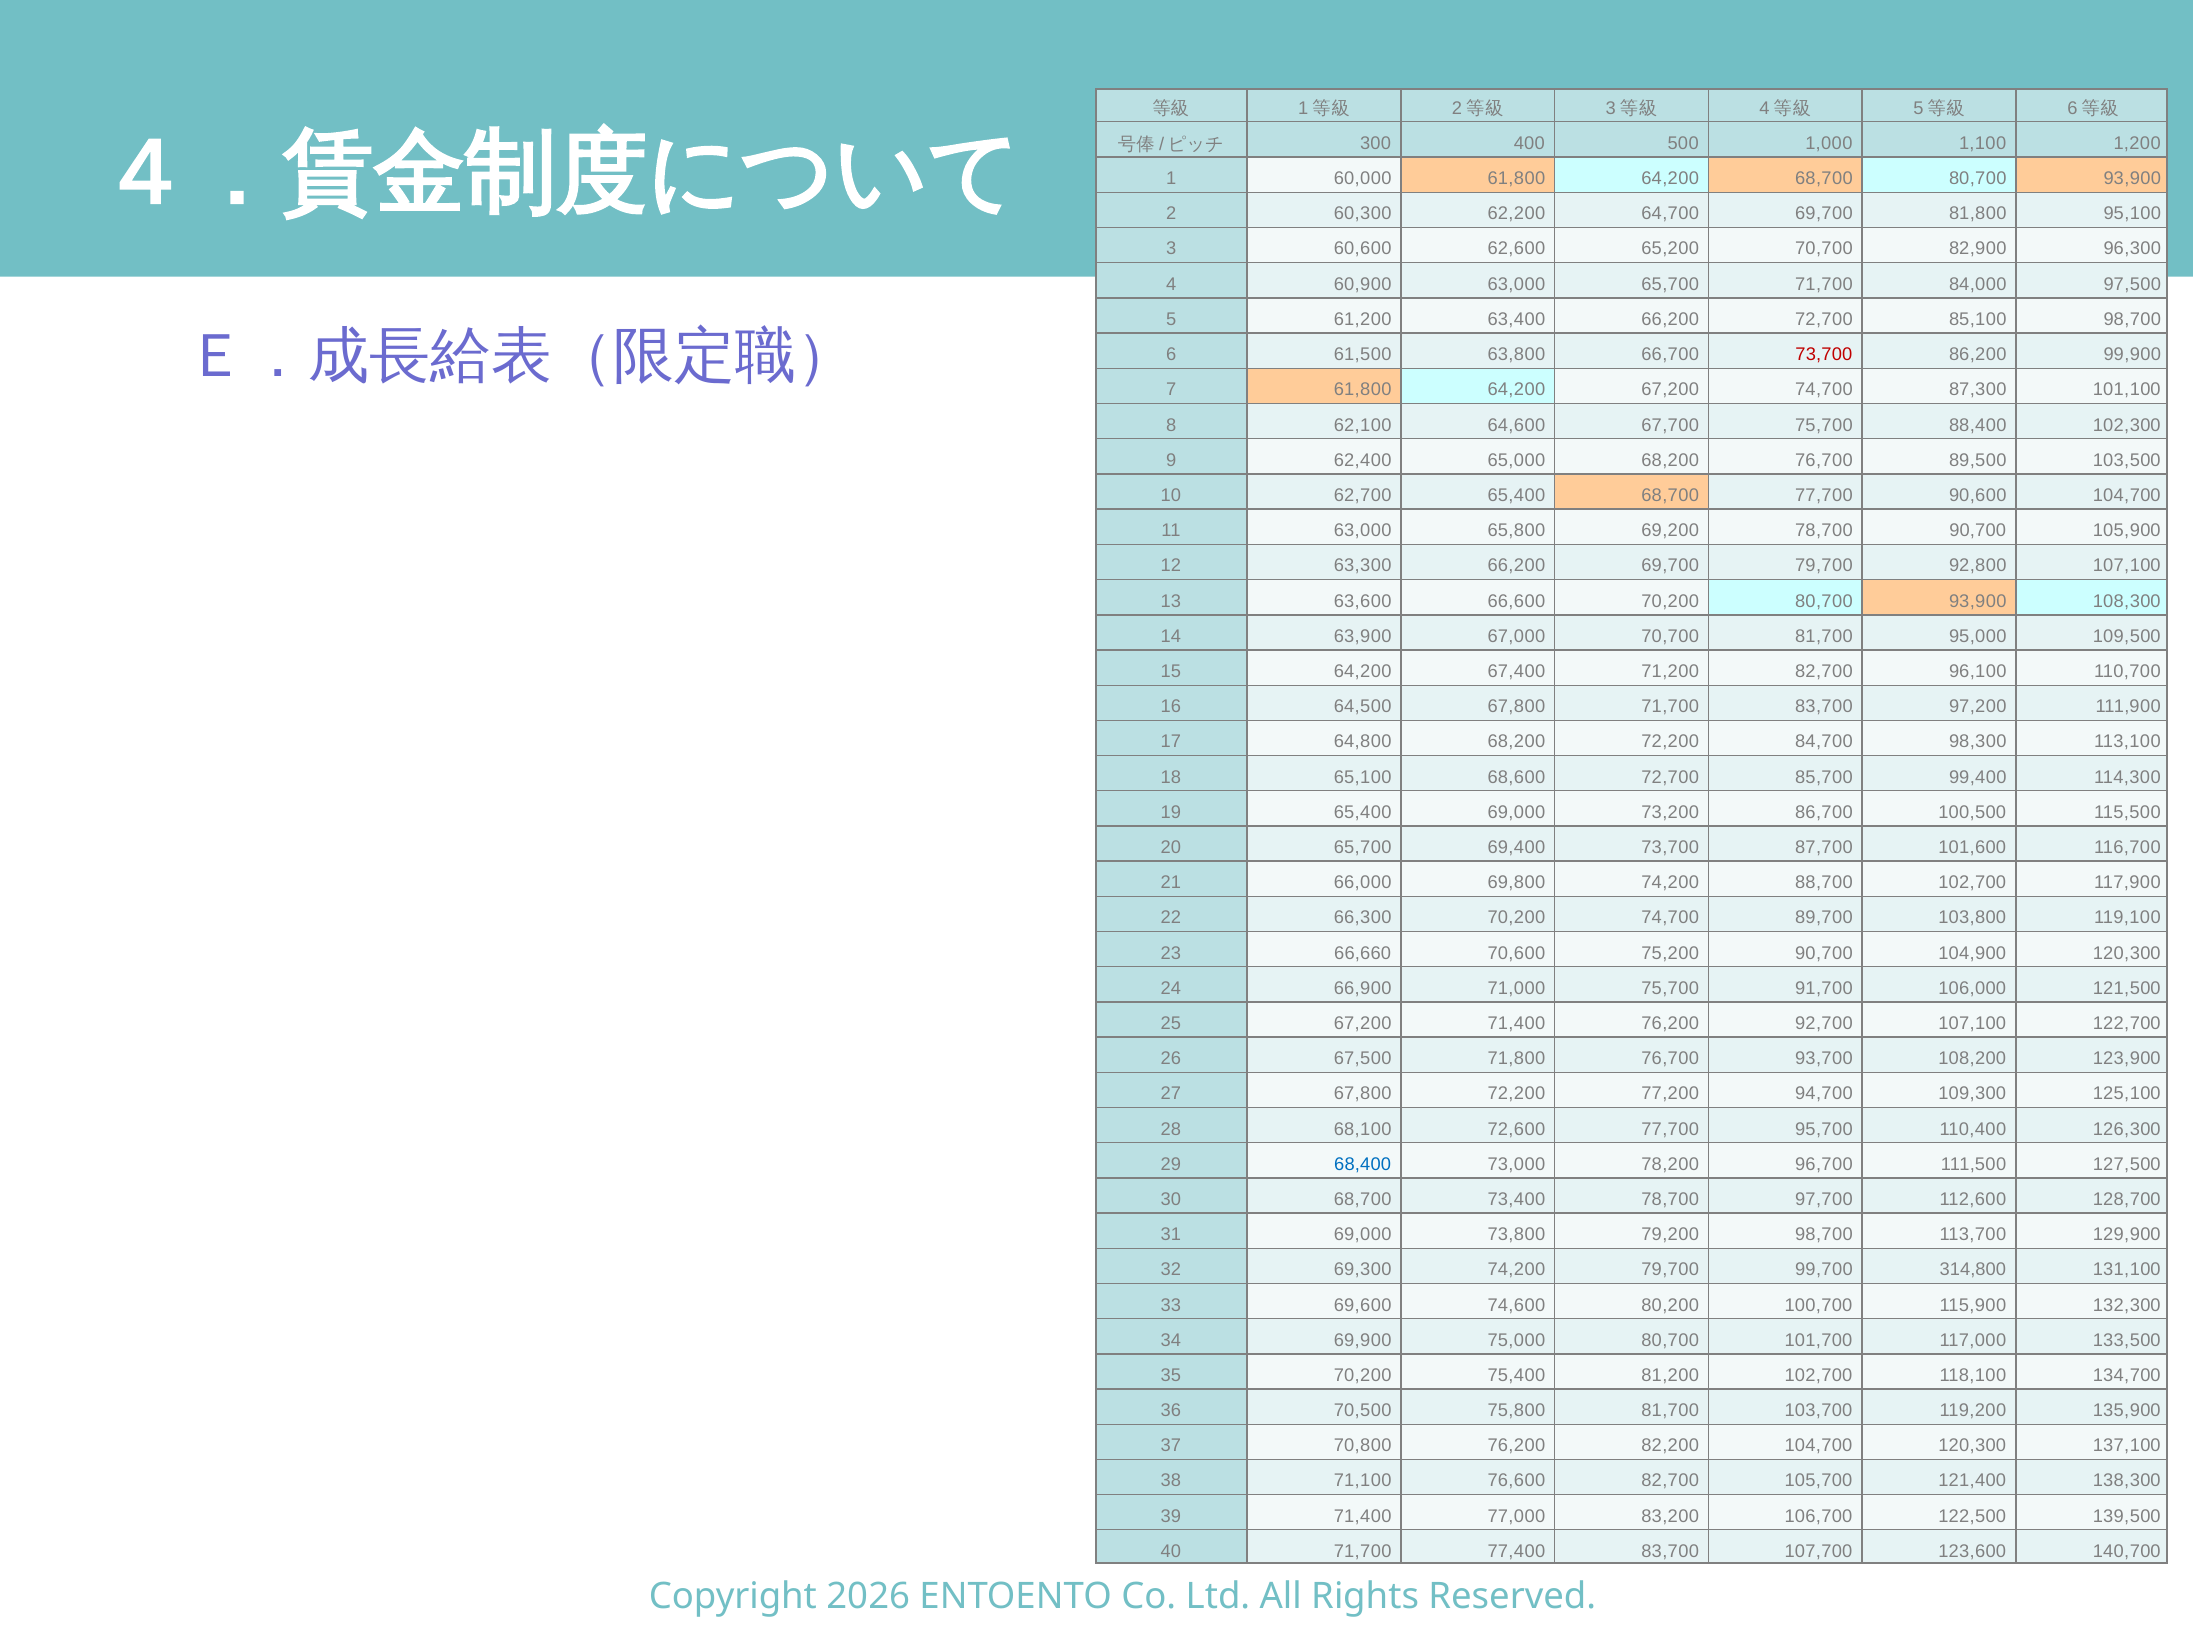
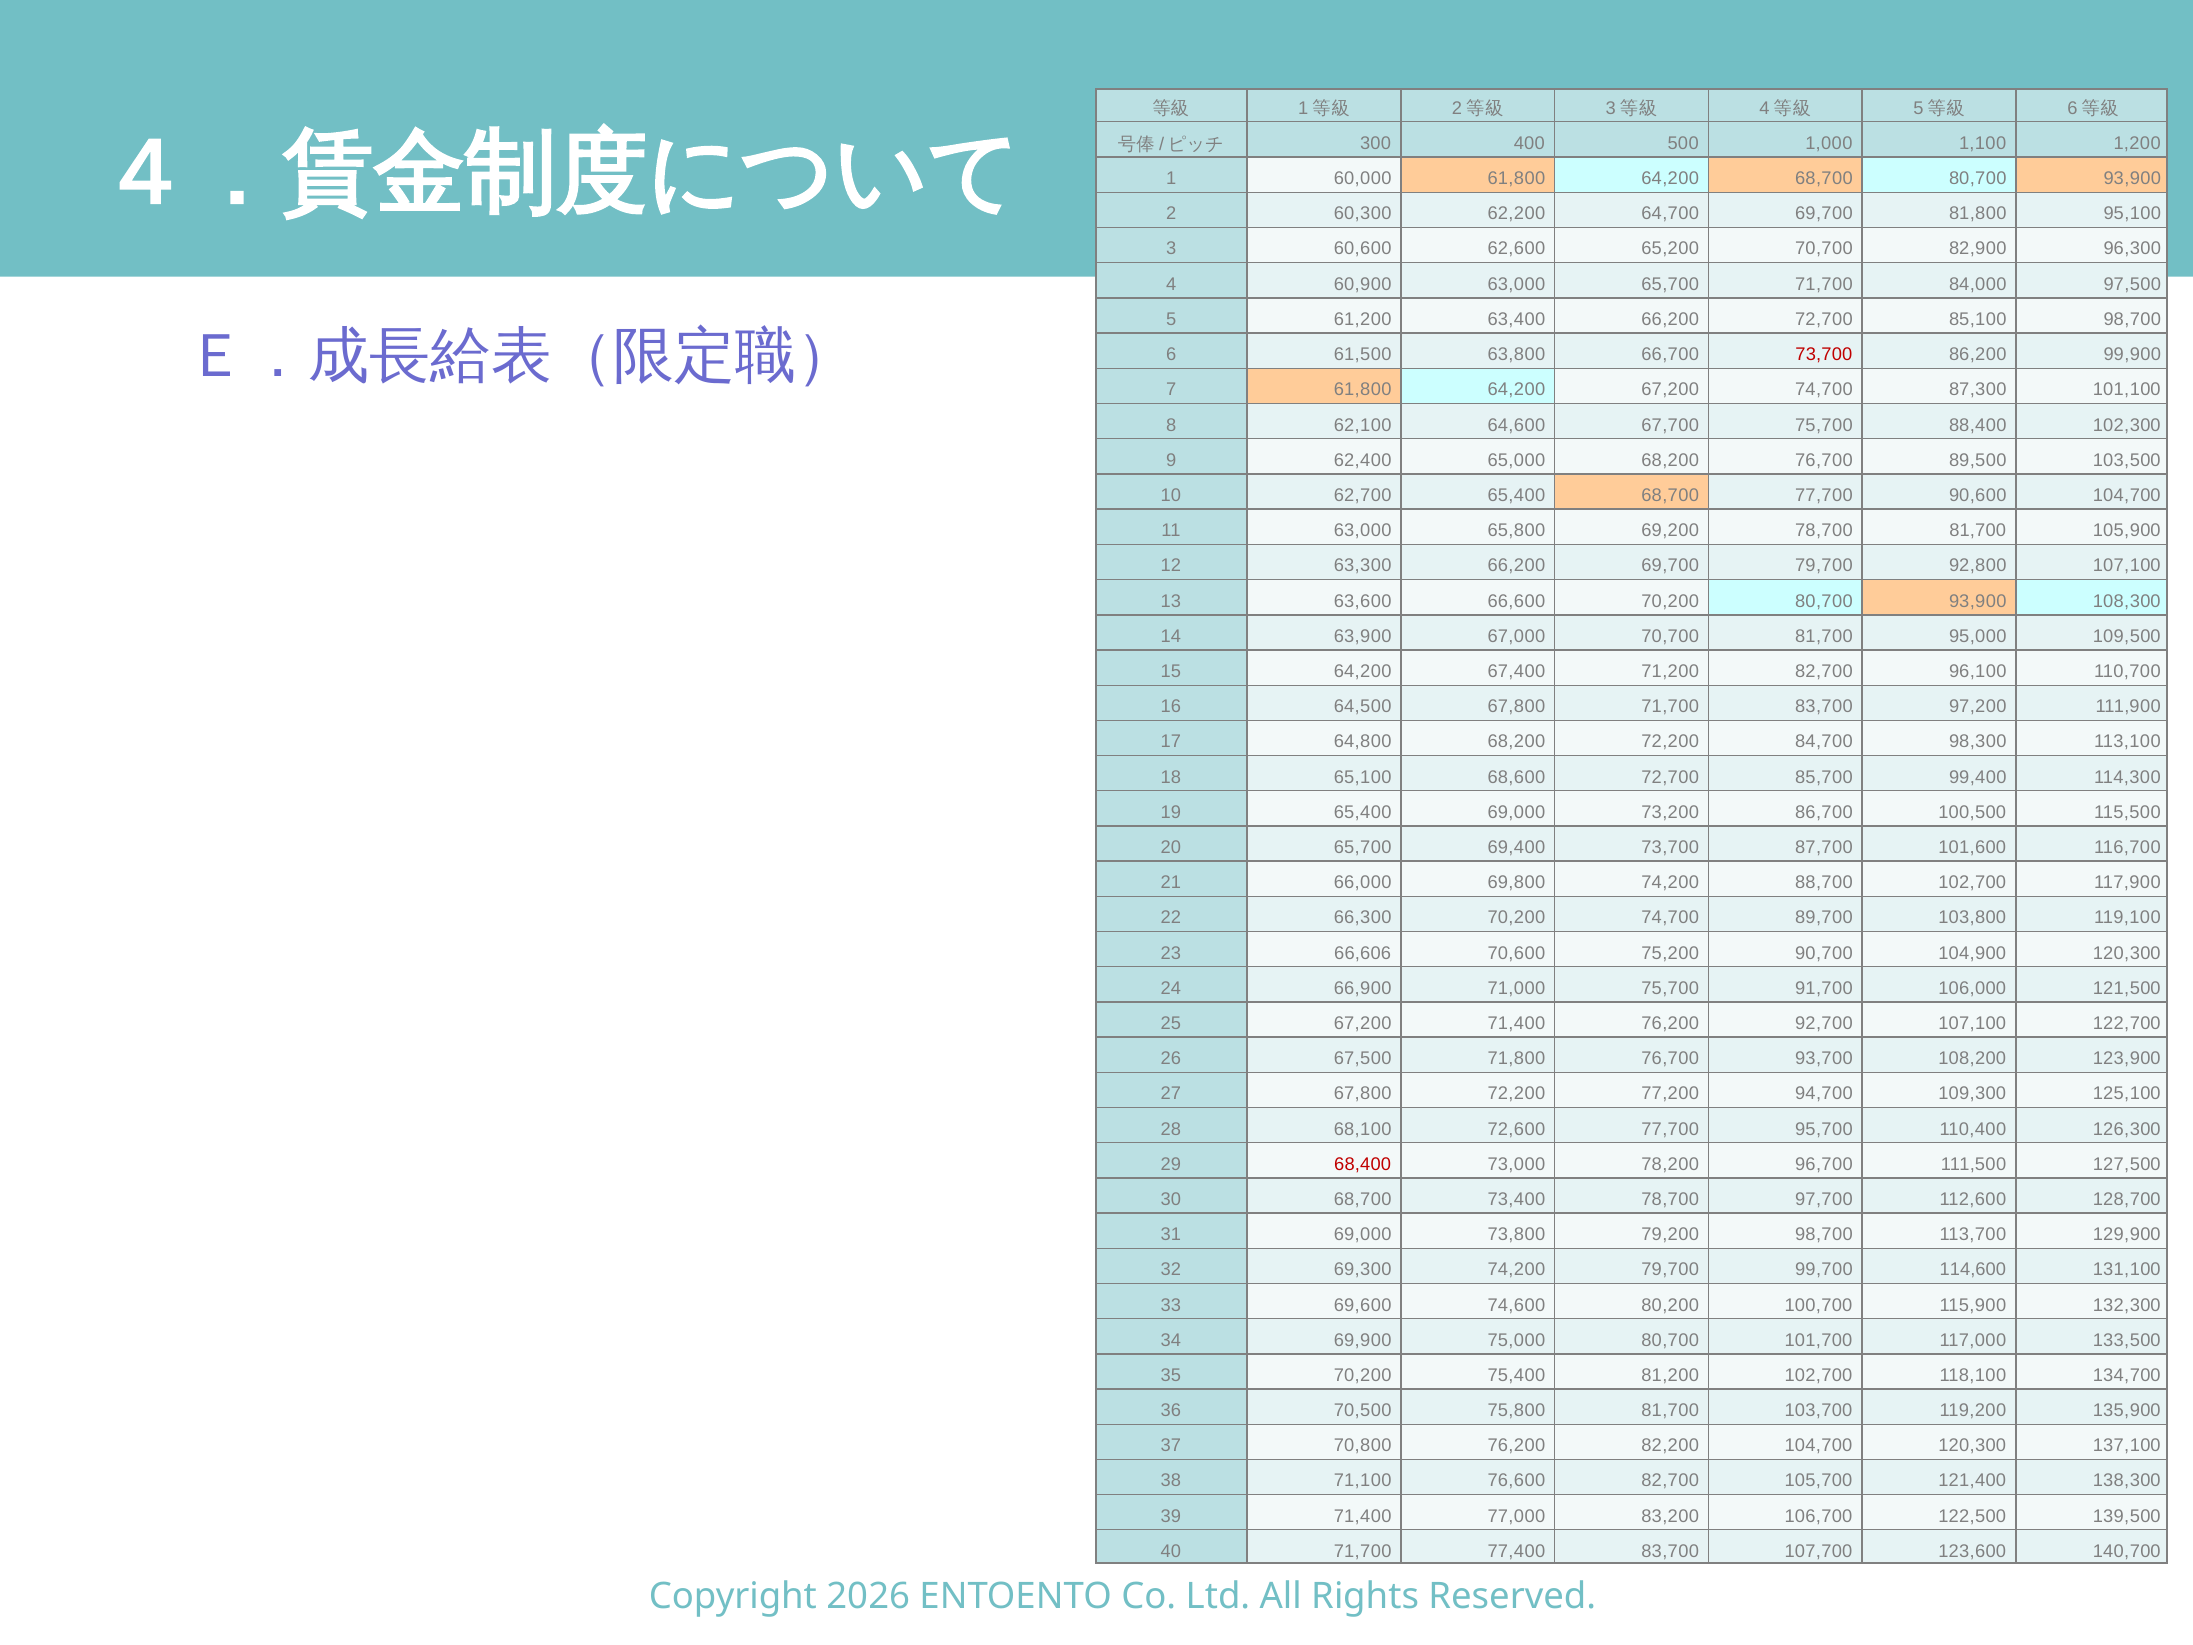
78,700 90,700: 90,700 -> 81,700
66,660: 66,660 -> 66,606
68,400 colour: blue -> red
314,800: 314,800 -> 114,600
